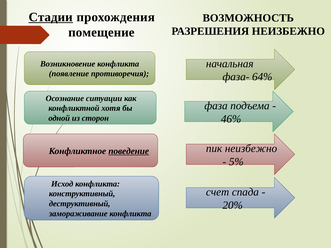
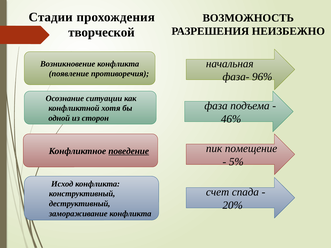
Стадии underline: present -> none
помещение: помещение -> творческой
64%: 64% -> 96%
пик неизбежно: неизбежно -> помещение
